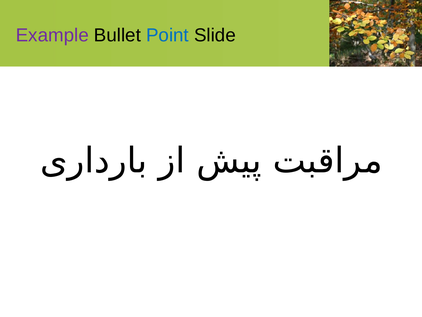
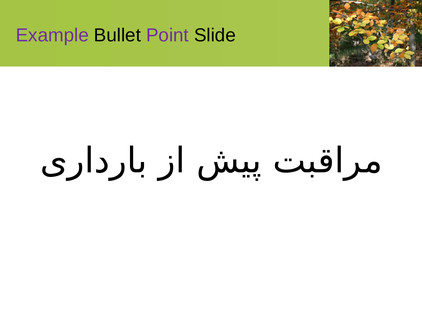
Point colour: blue -> purple
